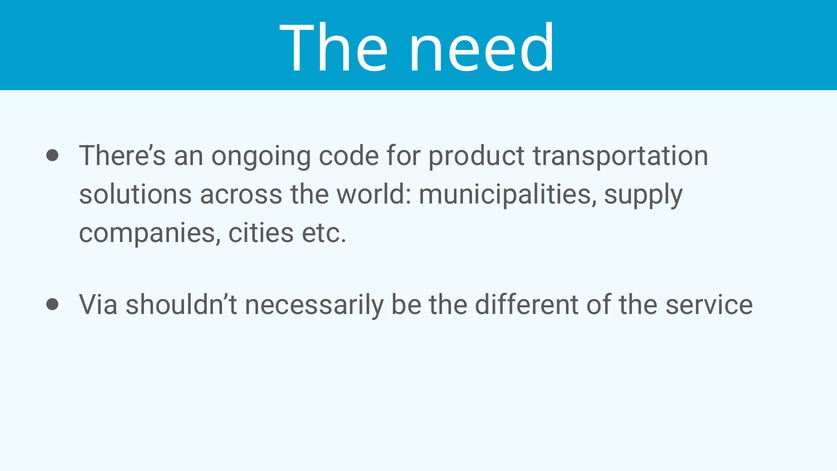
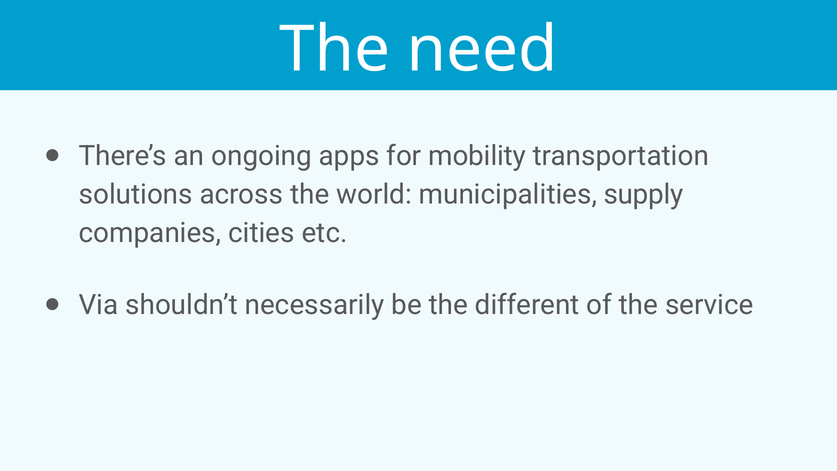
code: code -> apps
product: product -> mobility
